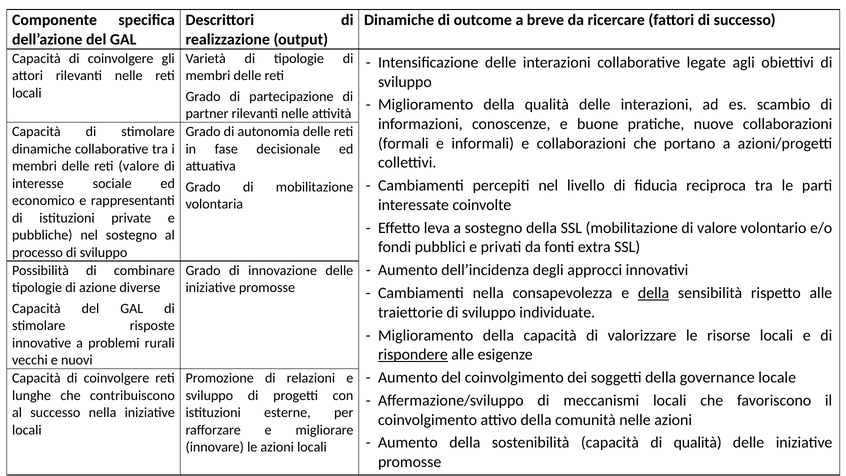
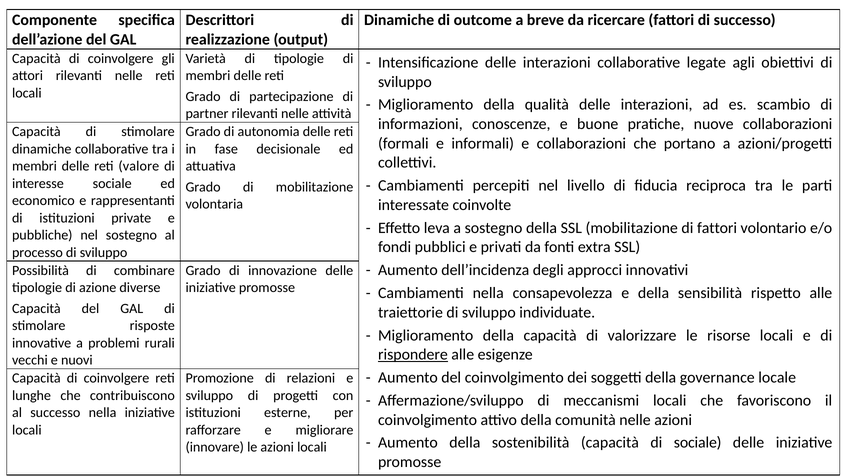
di valore: valore -> fattori
della at (654, 293) underline: present -> none
di qualità: qualità -> sociale
